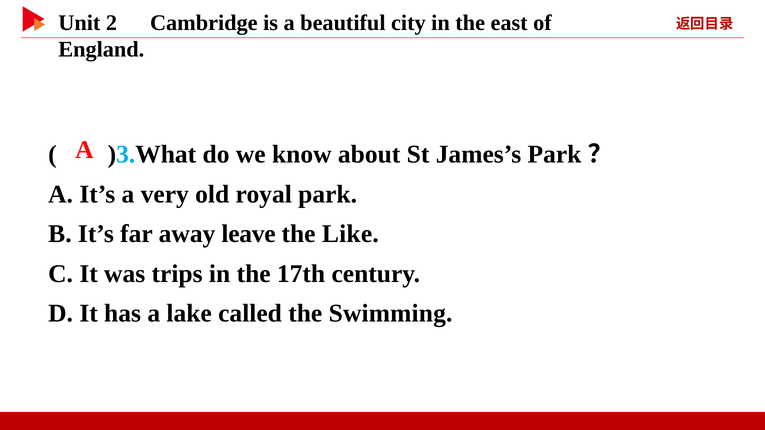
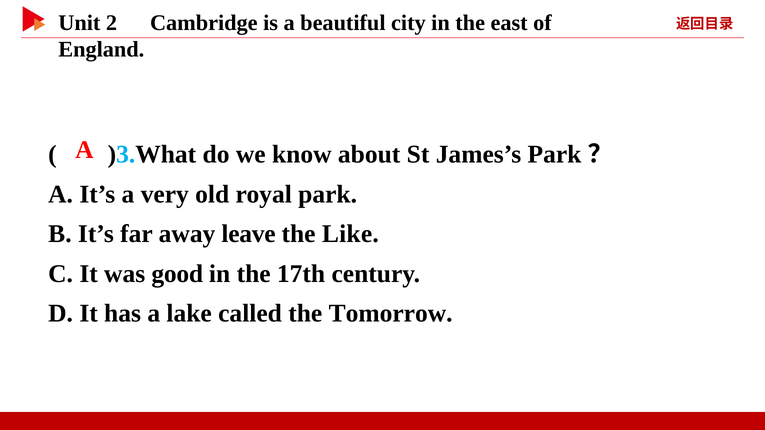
trips: trips -> good
Swimming: Swimming -> Tomorrow
